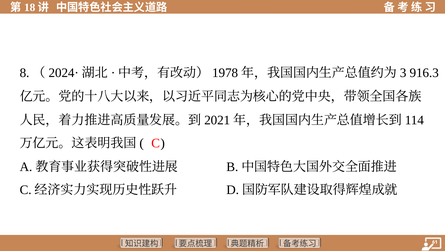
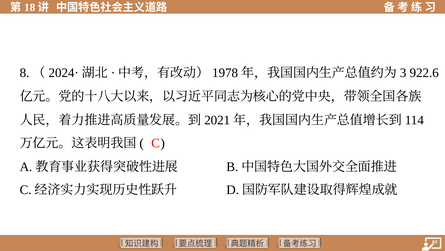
916.3: 916.3 -> 922.6
